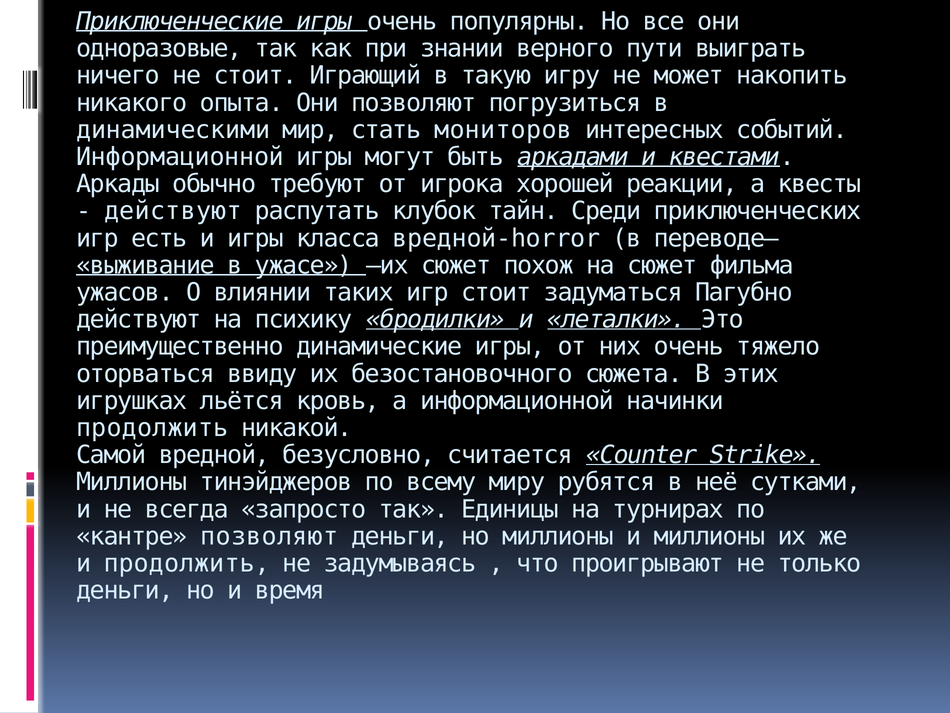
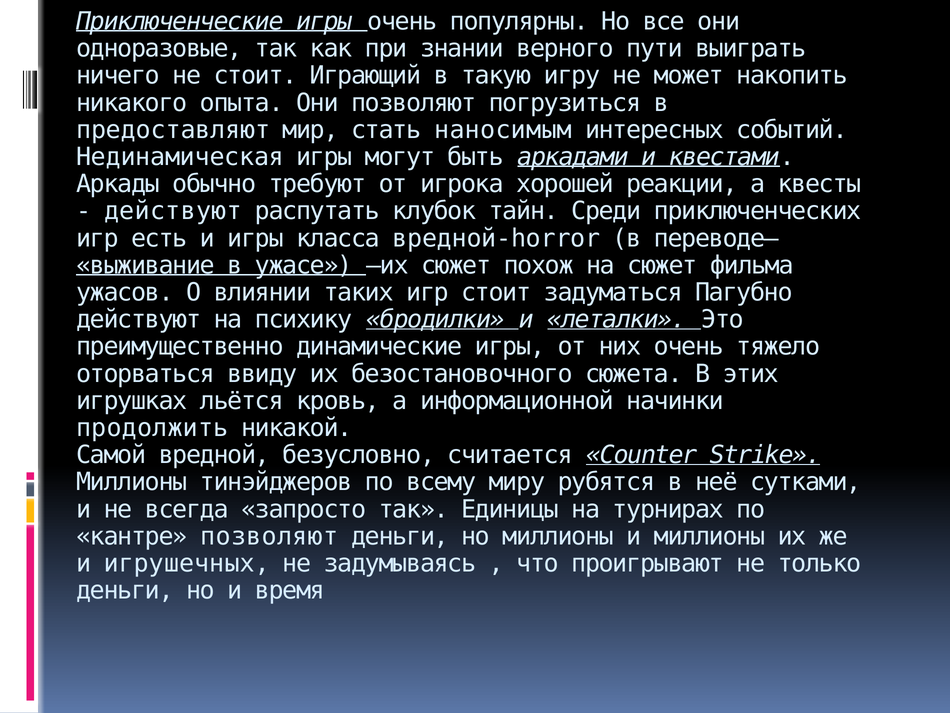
динамическими: динамическими -> предоставляют
мониторов: мониторов -> наносимым
Информационной at (180, 157): Информационной -> Нединамическая
и продолжить: продолжить -> игрушечных
